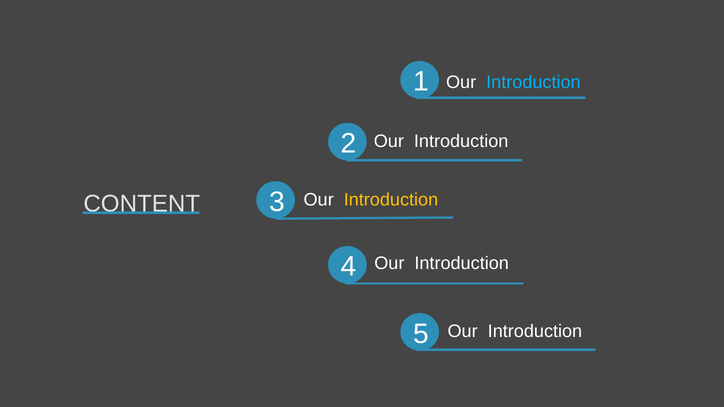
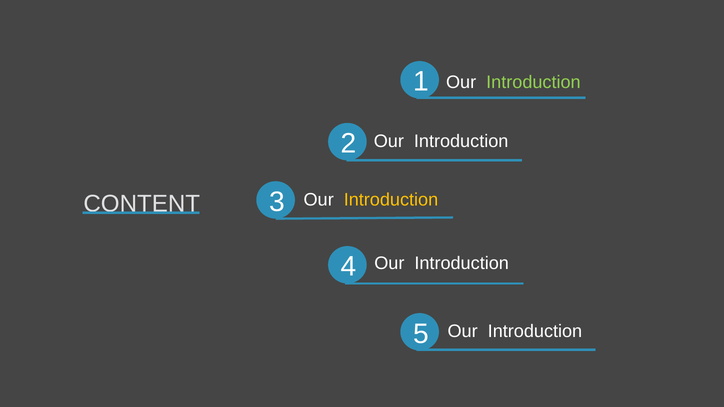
Introduction at (533, 82) colour: light blue -> light green
